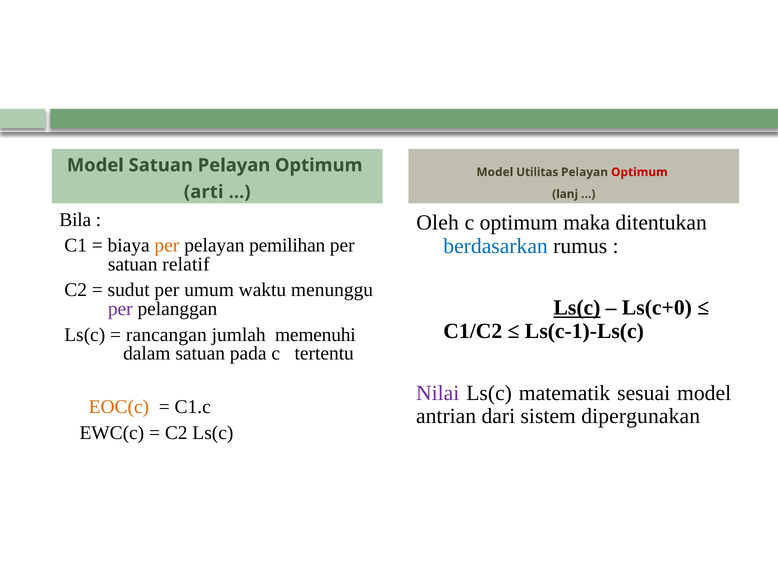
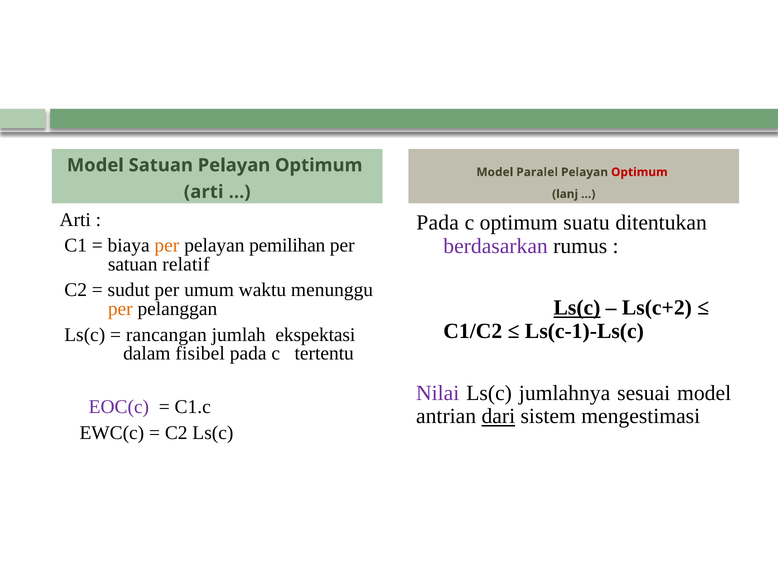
Utilitas: Utilitas -> Paralel
Bila at (75, 220): Bila -> Arti
Oleh at (438, 223): Oleh -> Pada
maka: maka -> suatu
berdasarkan colour: blue -> purple
Ls(c+0: Ls(c+0 -> Ls(c+2
per at (120, 309) colour: purple -> orange
memenuhi: memenuhi -> ekspektasi
dalam satuan: satuan -> fisibel
matematik: matematik -> jumlahnya
EOC(c colour: orange -> purple
dari underline: none -> present
dipergunakan: dipergunakan -> mengestimasi
